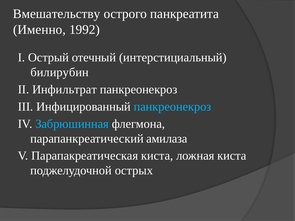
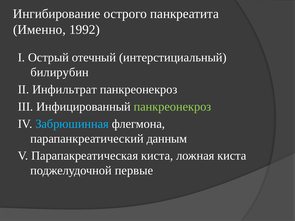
Вмешательству: Вмешательству -> Ингибирование
панкреонекроз at (172, 107) colour: light blue -> light green
амилаза: амилаза -> данным
острых: острых -> первые
